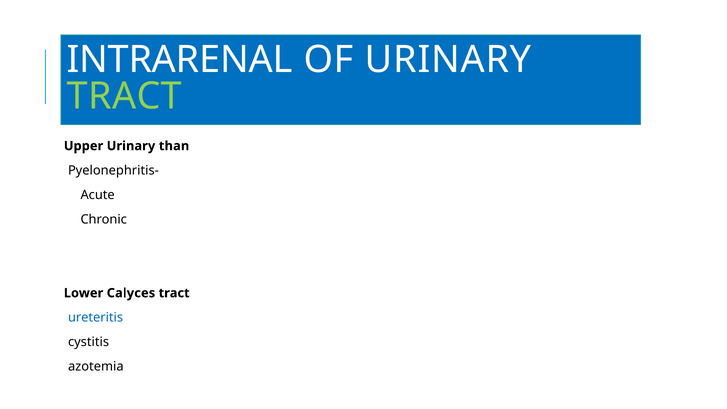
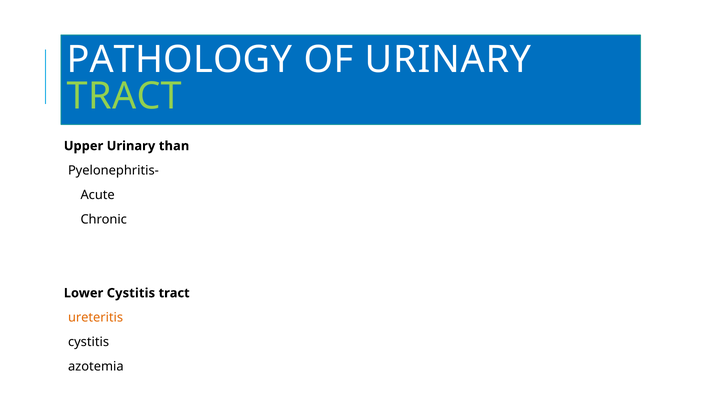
INTRARENAL: INTRARENAL -> PATHOLOGY
Lower Calyces: Calyces -> Cystitis
ureteritis colour: blue -> orange
